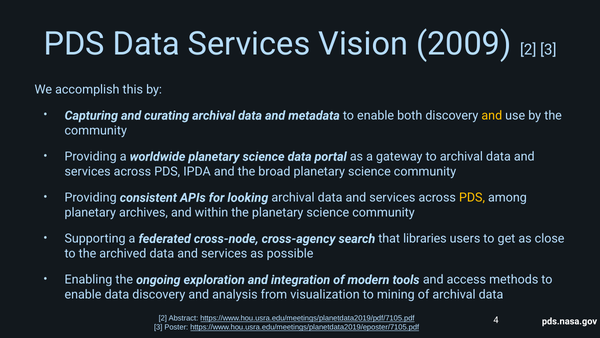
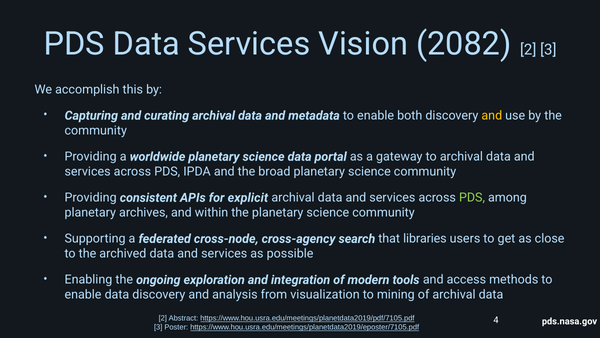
2009: 2009 -> 2082
looking: looking -> explicit
PDS at (472, 197) colour: yellow -> light green
